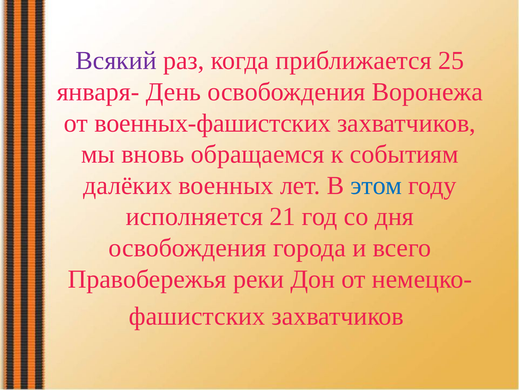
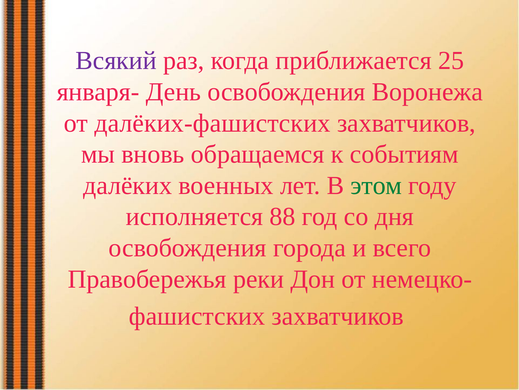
военных-фашистских: военных-фашистских -> далёких-фашистских
этом colour: blue -> green
21: 21 -> 88
